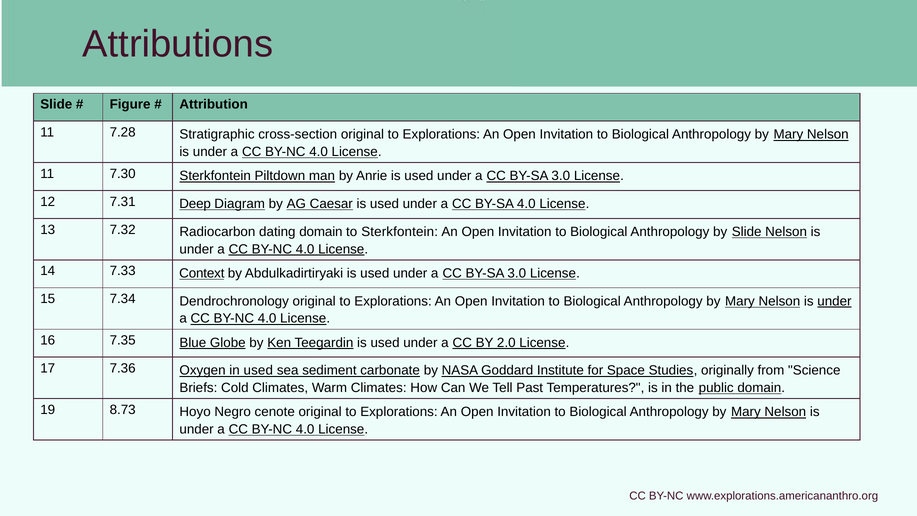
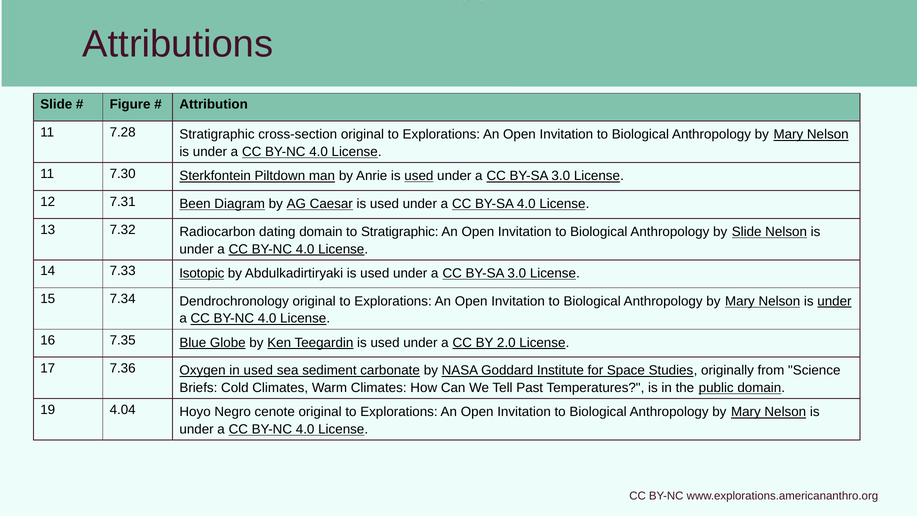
used at (419, 176) underline: none -> present
Deep: Deep -> Been
to Sterkfontein: Sterkfontein -> Stratigraphic
Context: Context -> Isotopic
8.73: 8.73 -> 4.04
